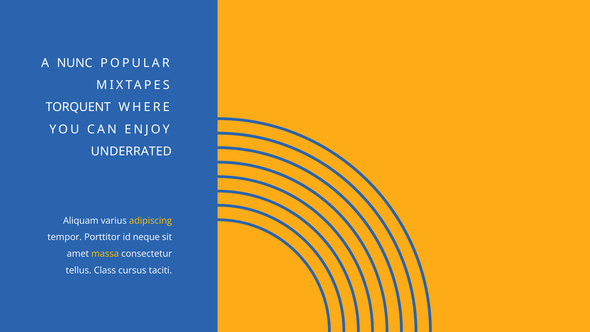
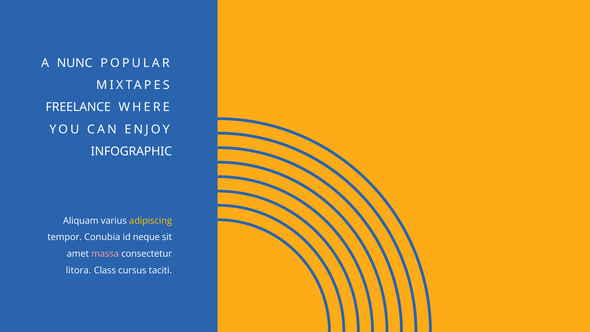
TORQUENT: TORQUENT -> FREELANCE
UNDERRATED: UNDERRATED -> INFOGRAPHIC
Porttitor: Porttitor -> Conubia
massa colour: yellow -> pink
tellus: tellus -> litora
